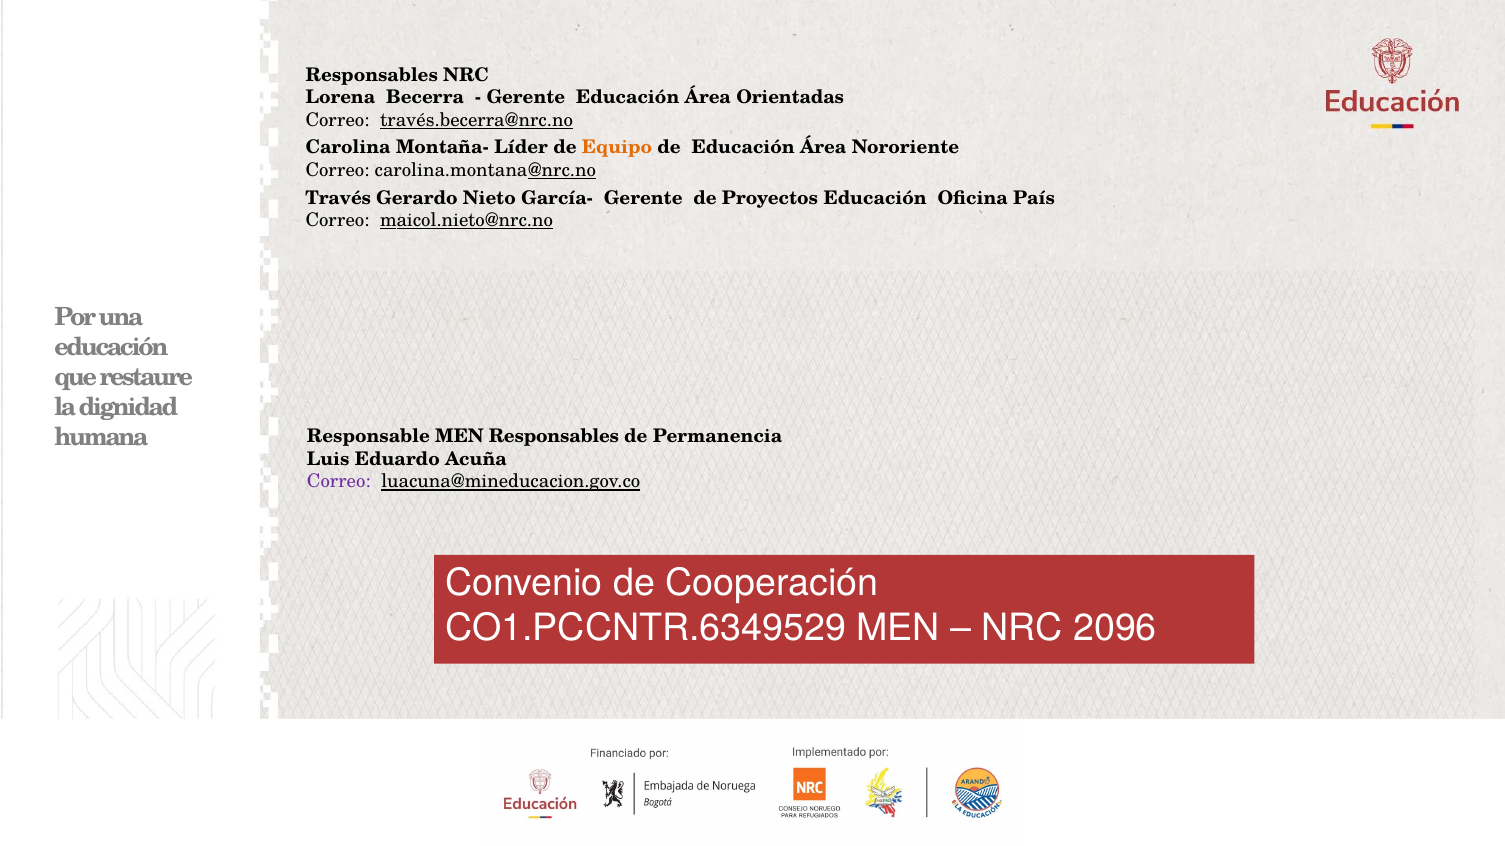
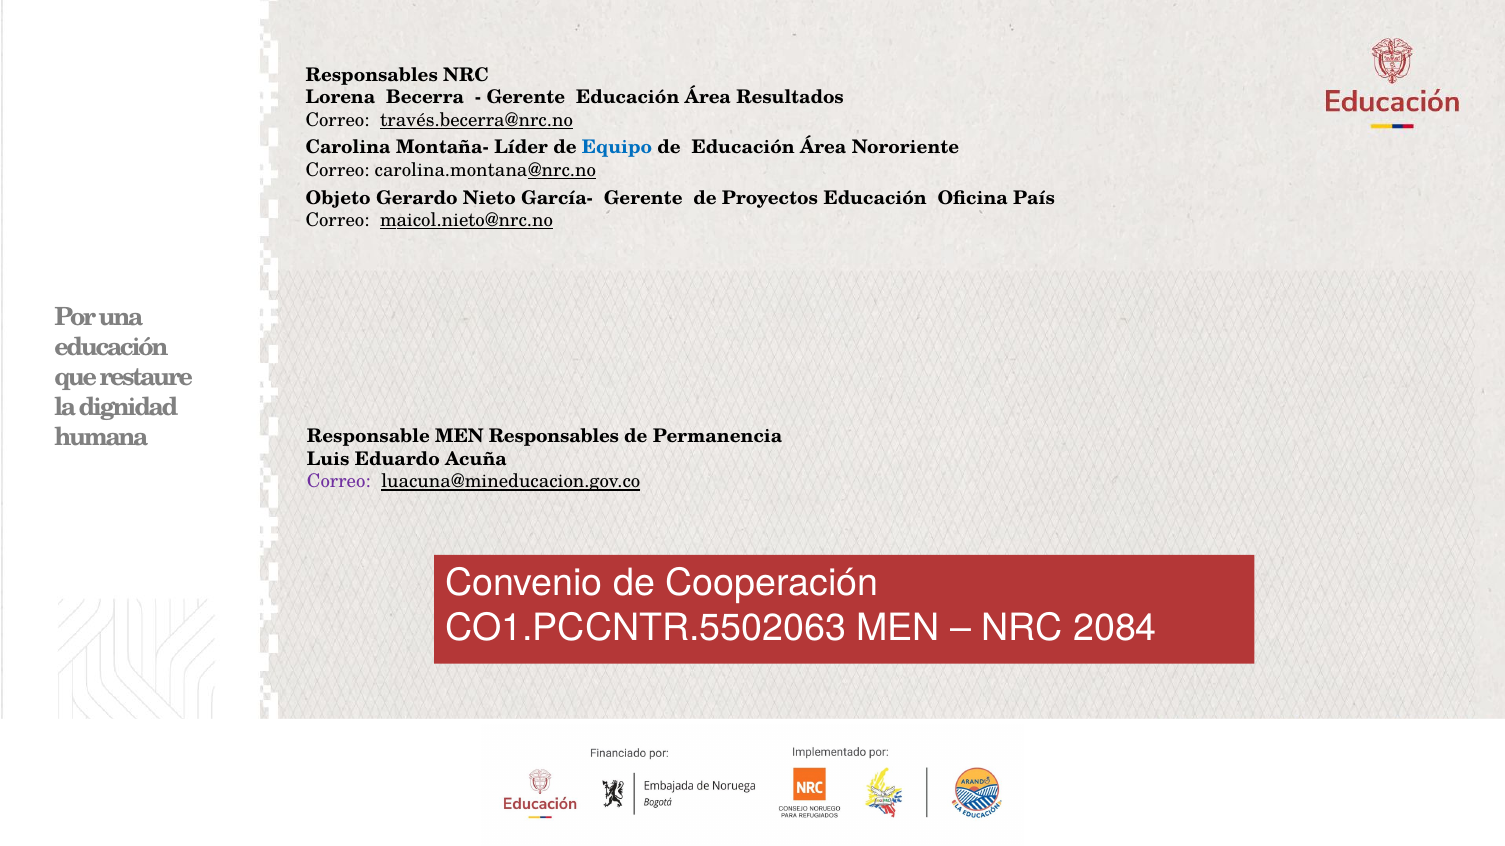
Orientadas: Orientadas -> Resultados
Equipo colour: orange -> blue
Través: Través -> Objeto
CO1.PCCNTR.6349529: CO1.PCCNTR.6349529 -> CO1.PCCNTR.5502063
2096: 2096 -> 2084
